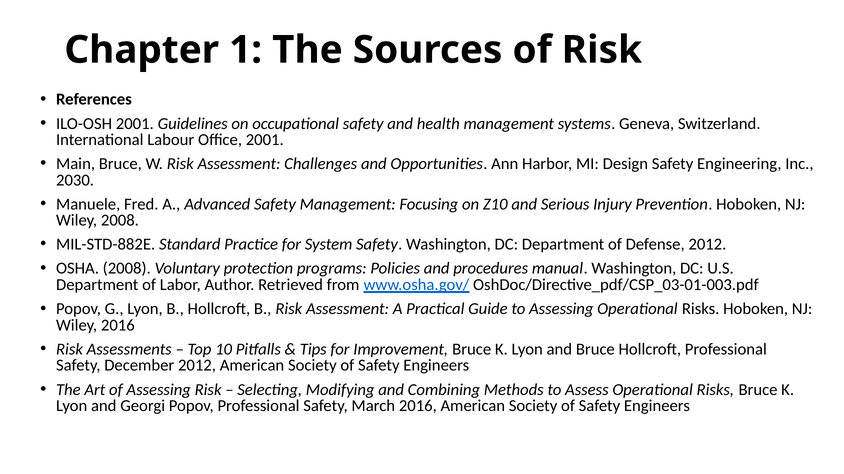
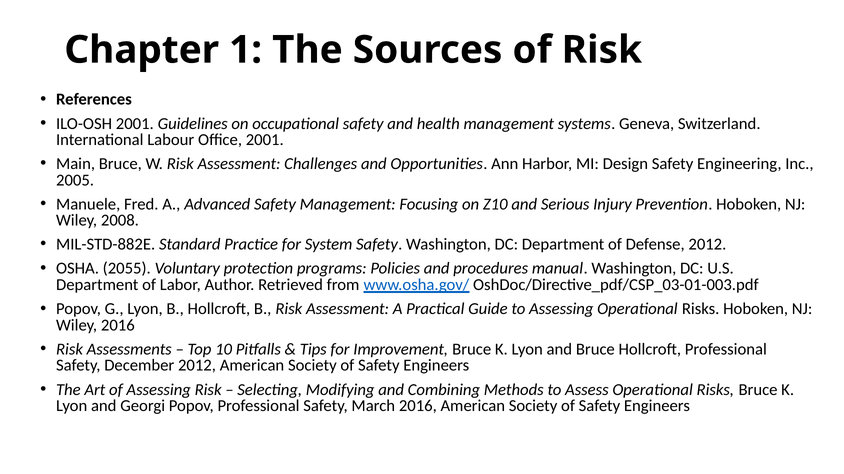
2030: 2030 -> 2005
OSHA 2008: 2008 -> 2055
